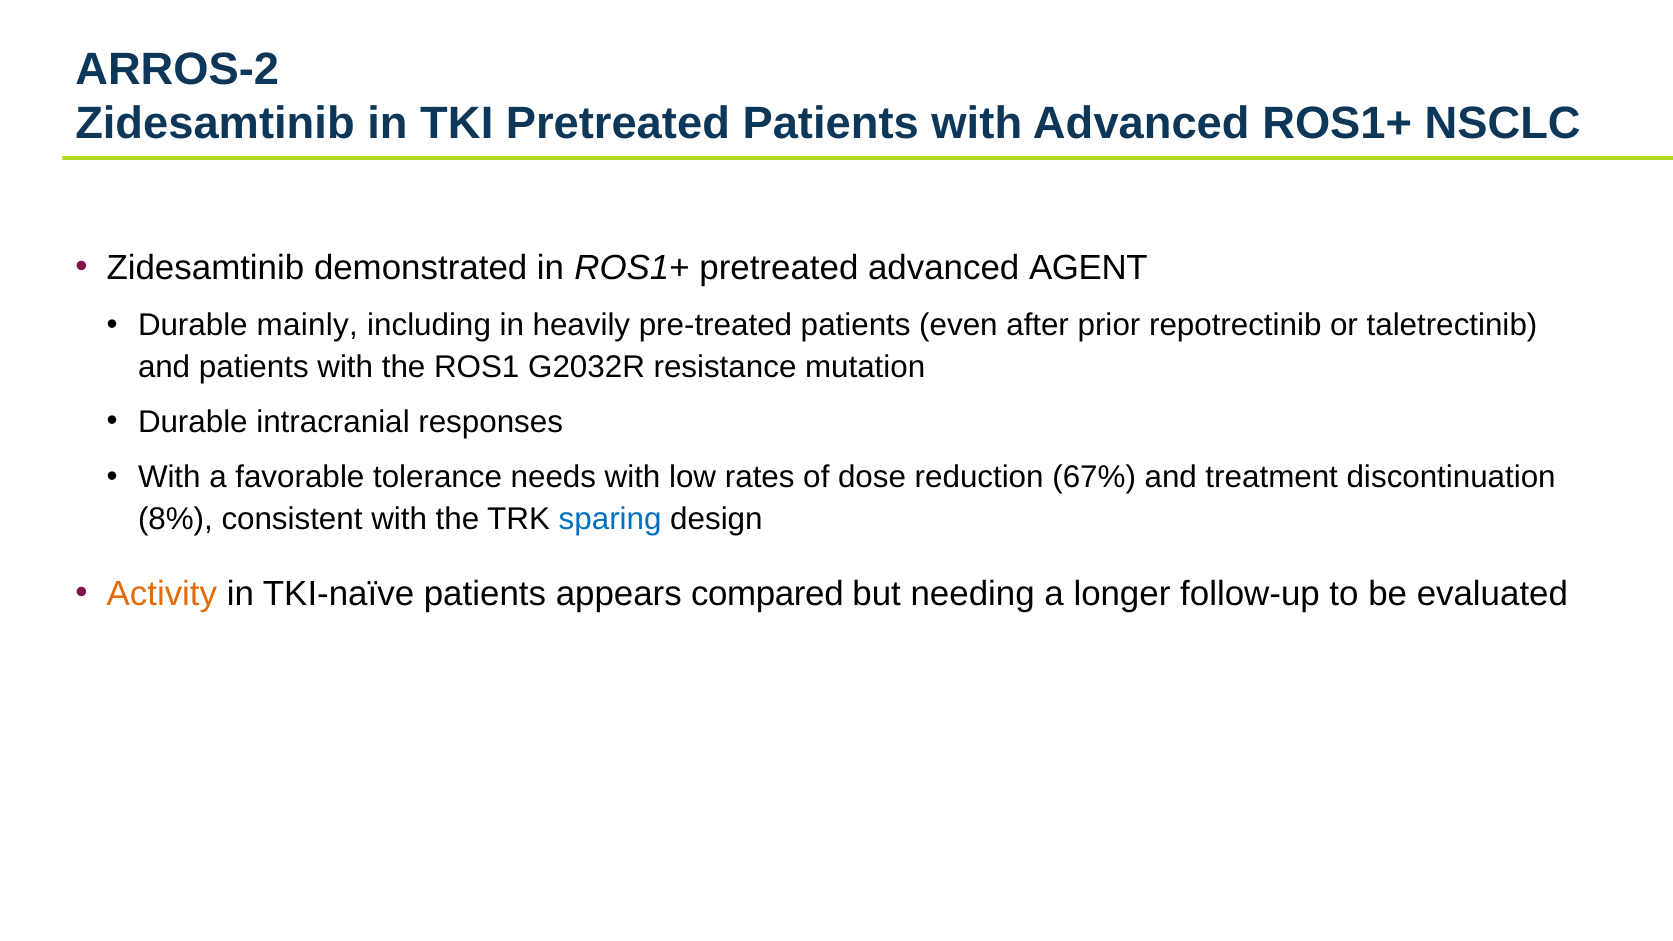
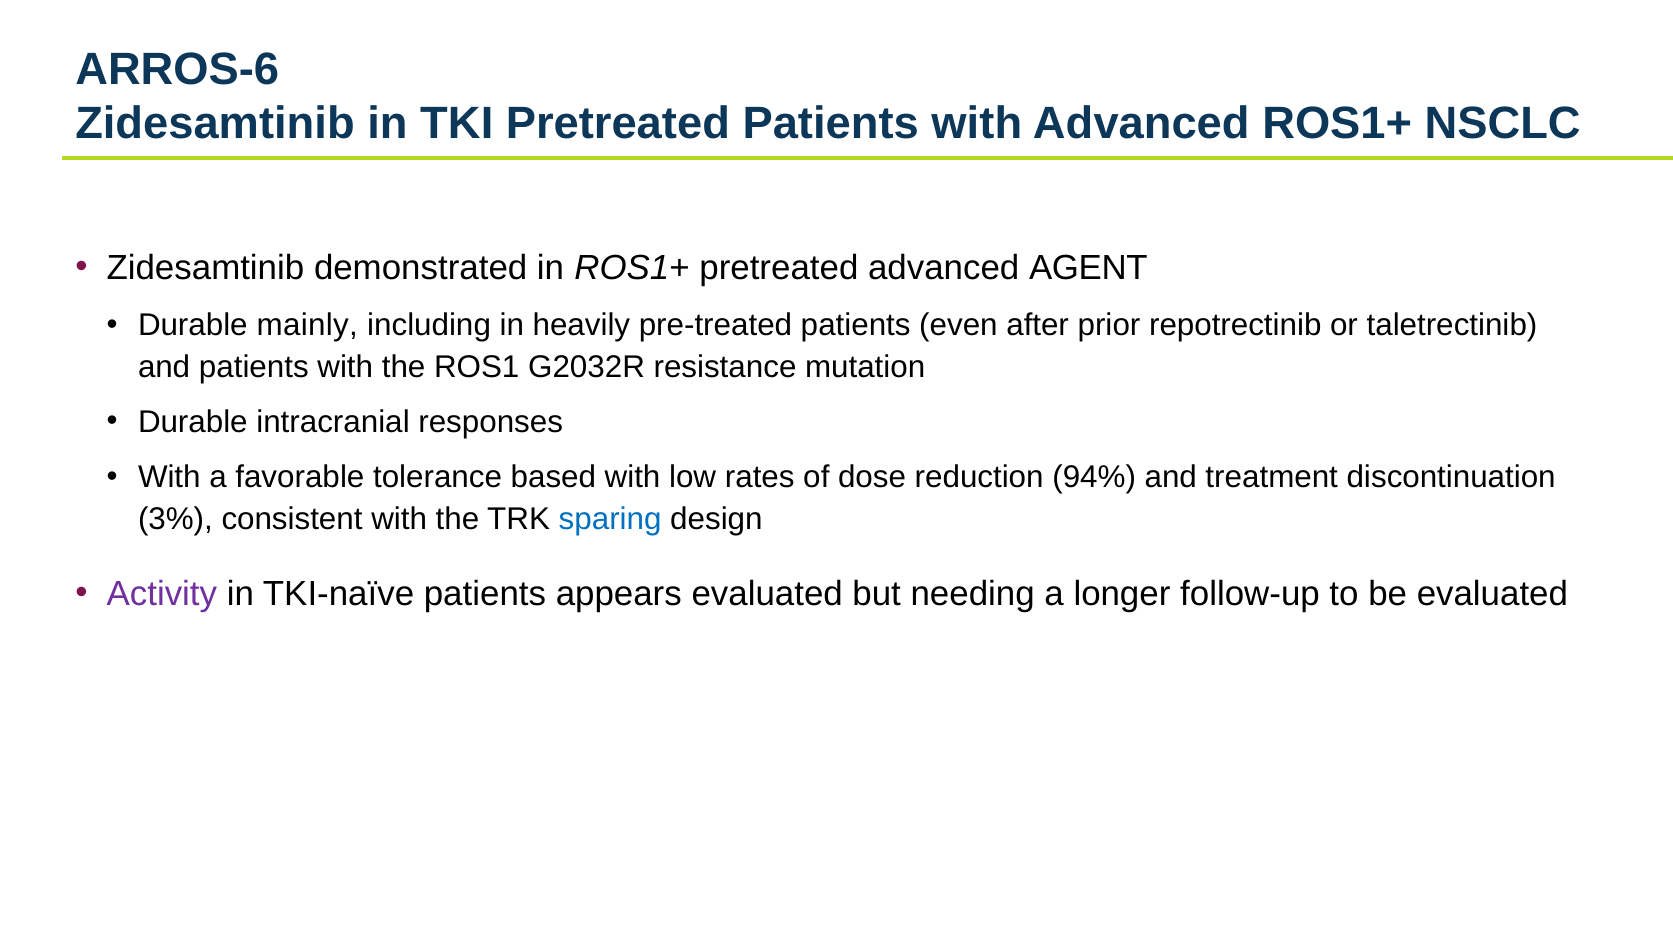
ARROS-2: ARROS-2 -> ARROS-6
needs: needs -> based
67%: 67% -> 94%
8%: 8% -> 3%
Activity colour: orange -> purple
appears compared: compared -> evaluated
